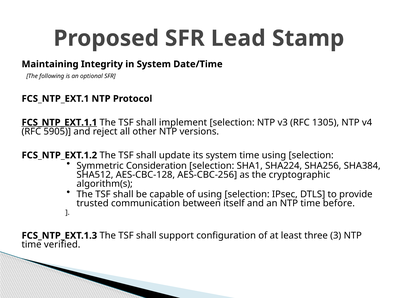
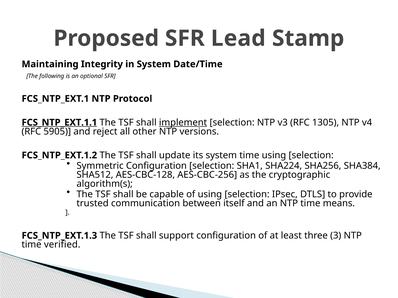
implement underline: none -> present
Symmetric Consideration: Consideration -> Configuration
before: before -> means
